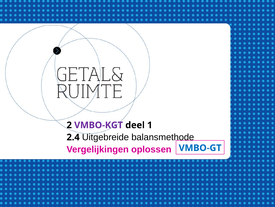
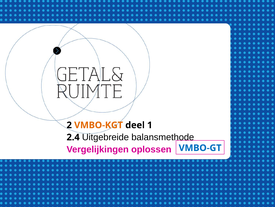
VMBO-KGT colour: purple -> orange
